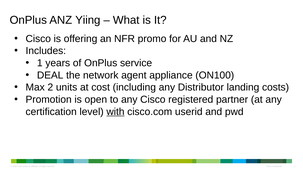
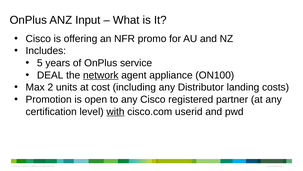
Yiing: Yiing -> Input
1: 1 -> 5
network underline: none -> present
